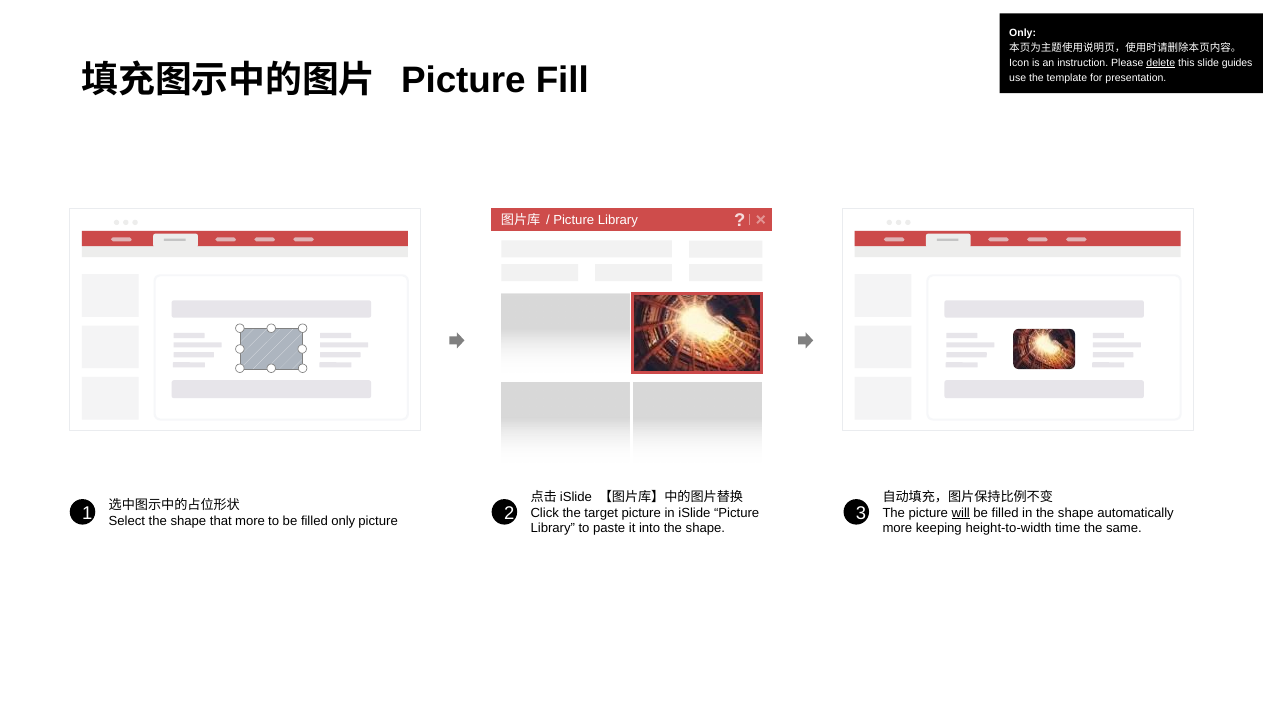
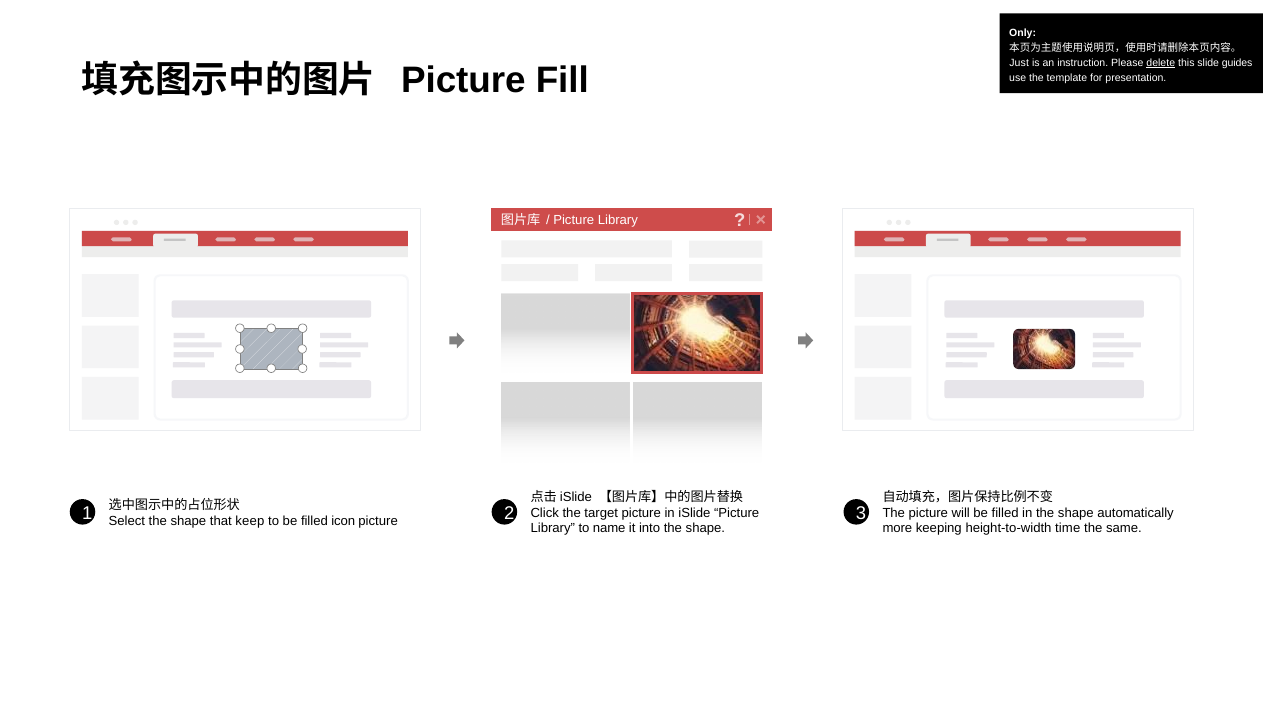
Icon: Icon -> Just
will underline: present -> none
that more: more -> keep
filled only: only -> icon
paste: paste -> name
